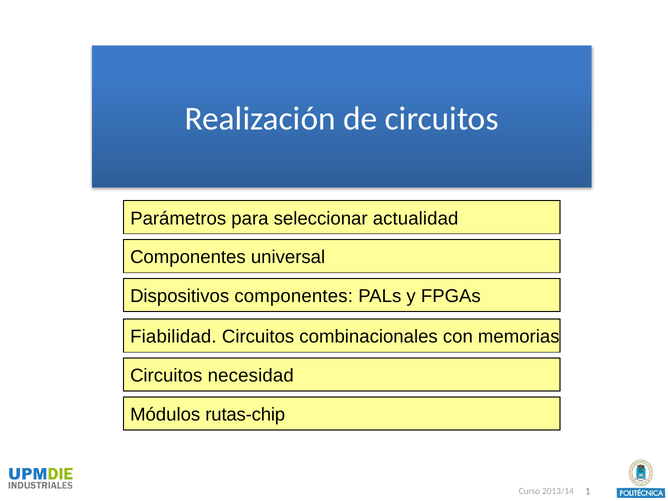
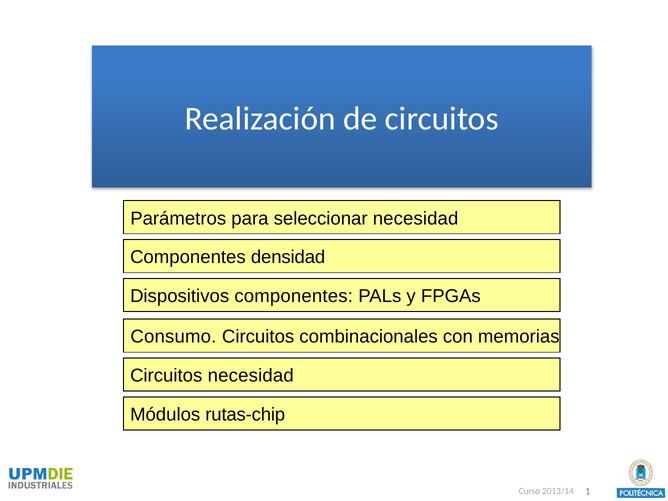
seleccionar actualidad: actualidad -> necesidad
universal: universal -> densidad
Fiabilidad: Fiabilidad -> Consumo
